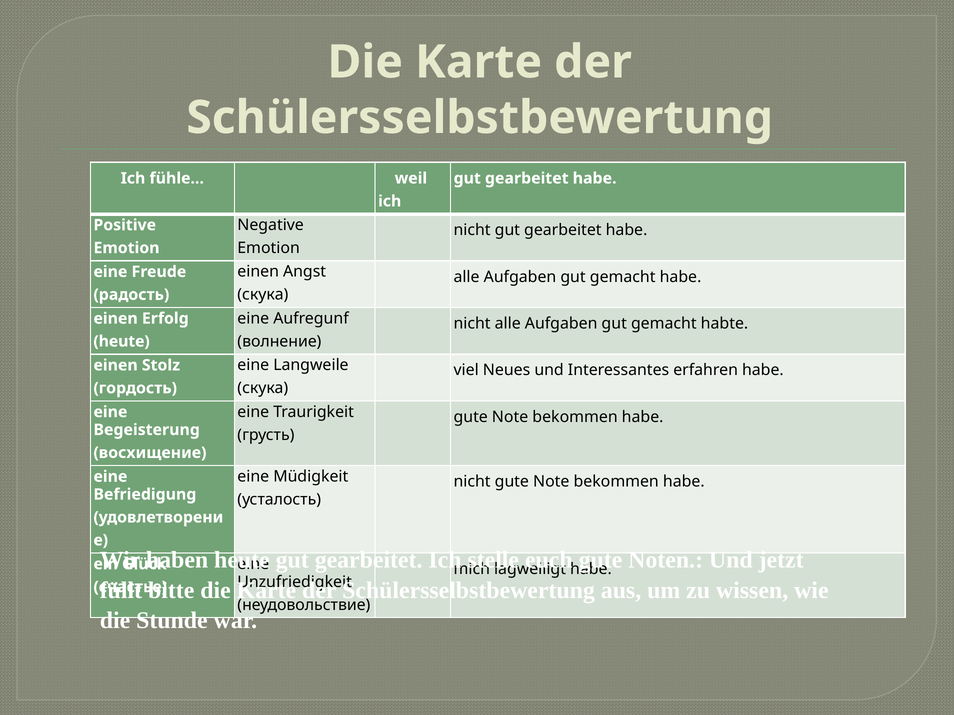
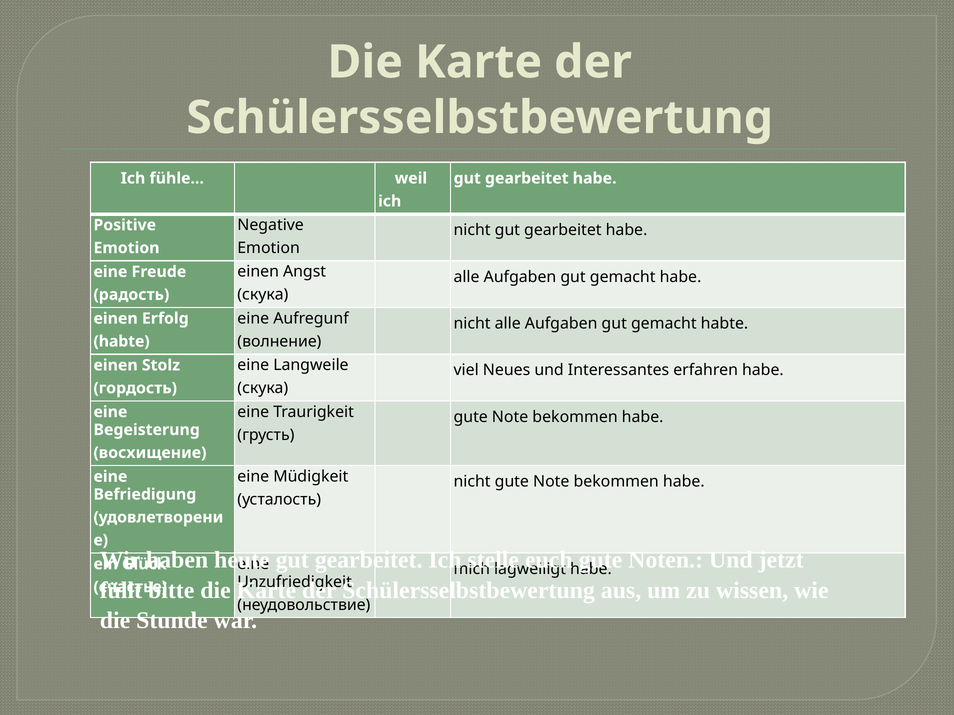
heute at (122, 342): heute -> habte
